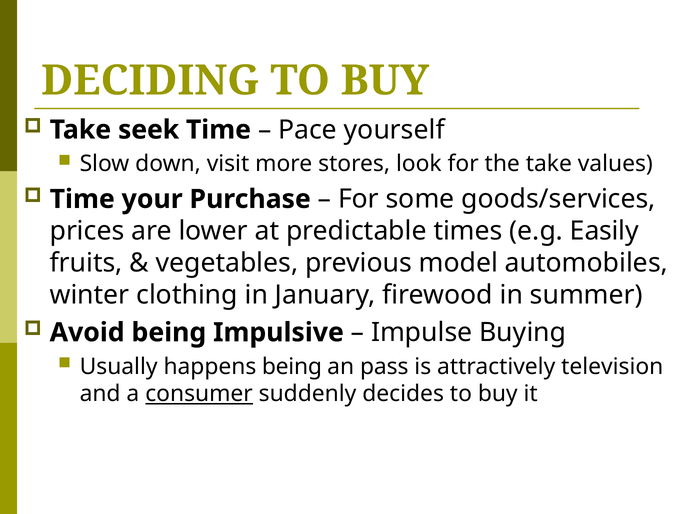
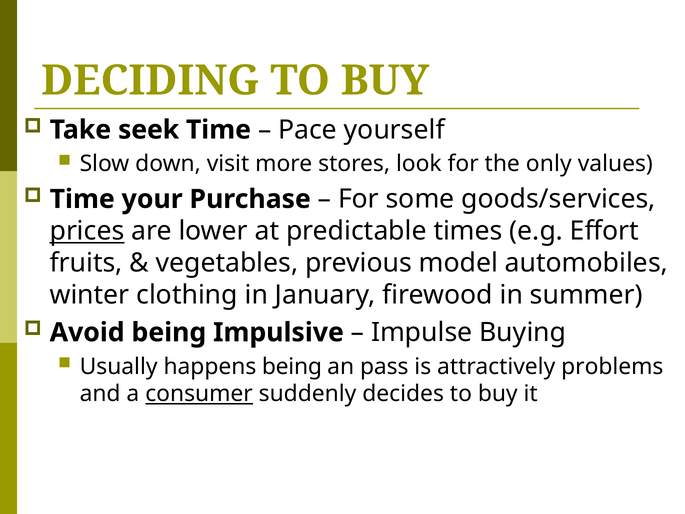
the take: take -> only
prices underline: none -> present
Easily: Easily -> Effort
television: television -> problems
